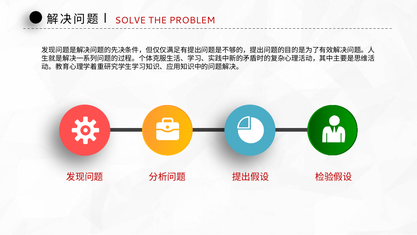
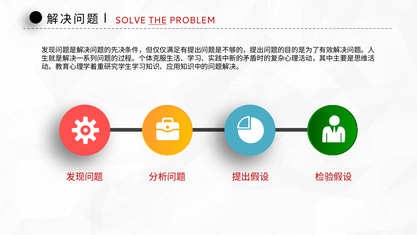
THE underline: none -> present
